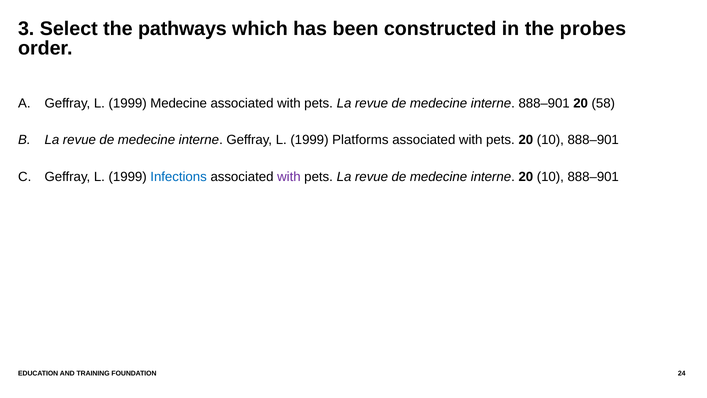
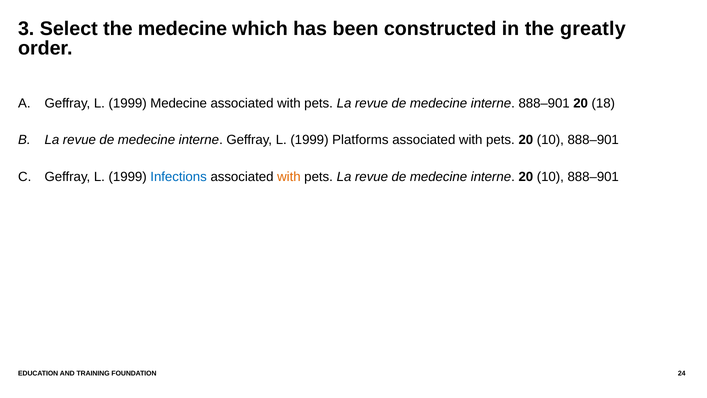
the pathways: pathways -> medecine
probes: probes -> greatly
58: 58 -> 18
with at (289, 177) colour: purple -> orange
